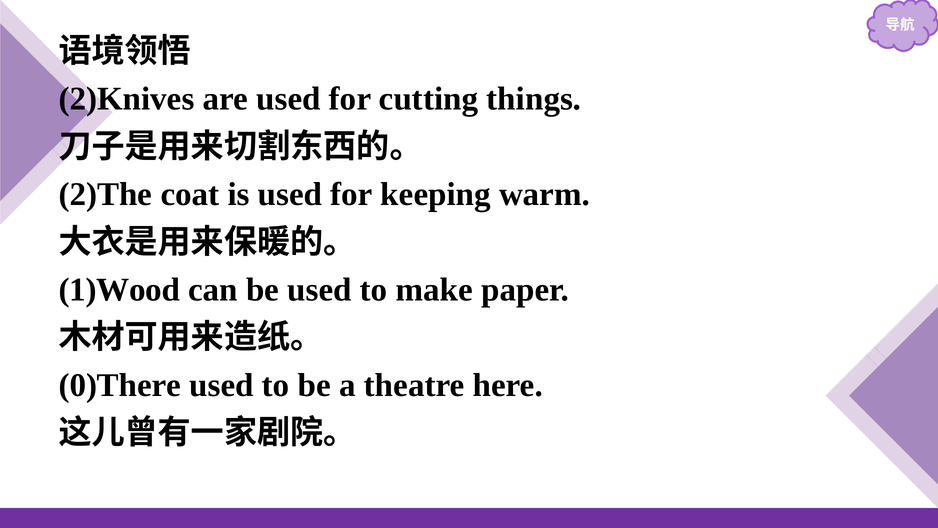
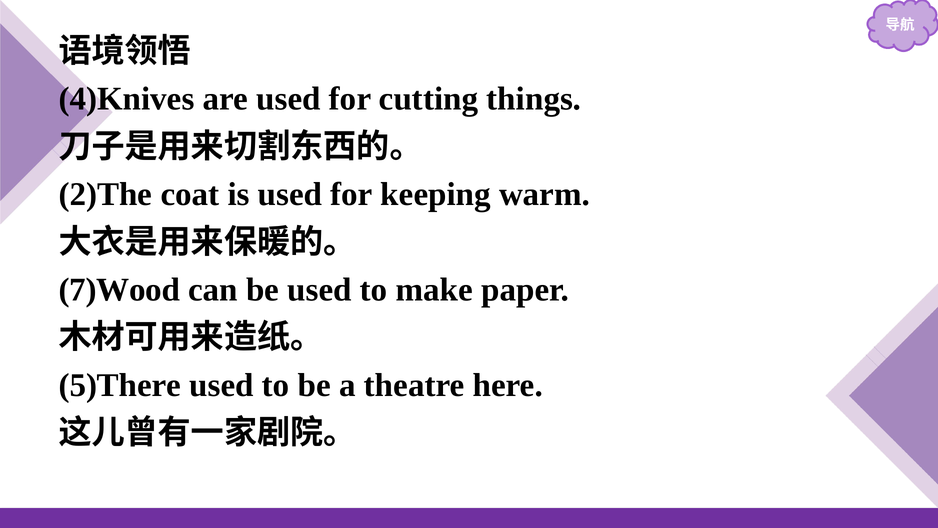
2)Knives: 2)Knives -> 4)Knives
1)Wood: 1)Wood -> 7)Wood
0)There: 0)There -> 5)There
